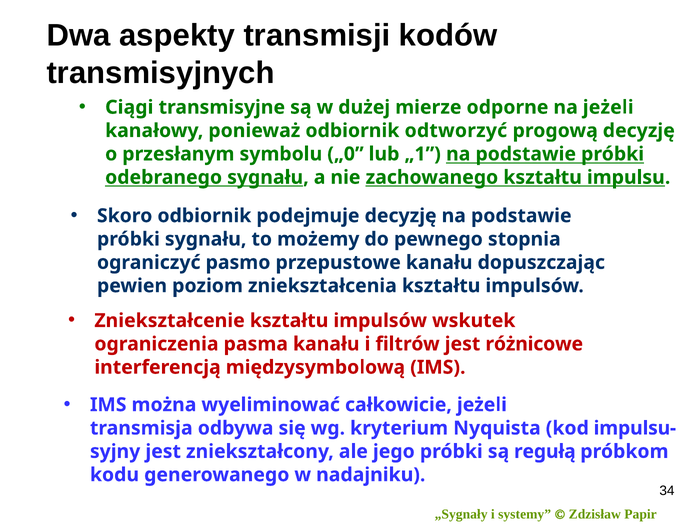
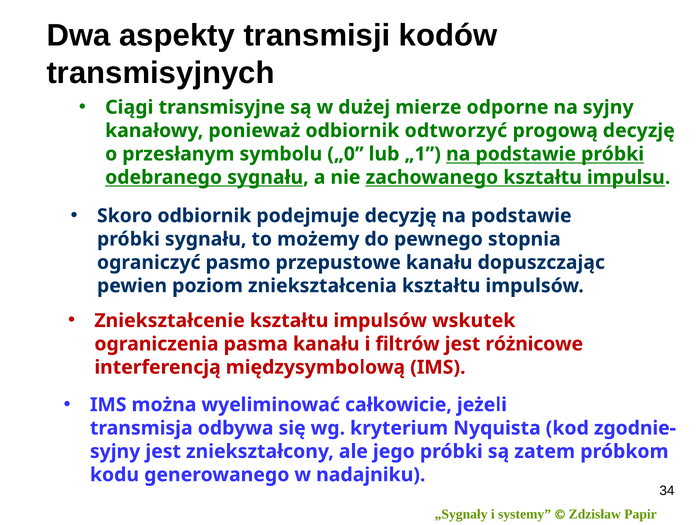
na jeżeli: jeżeli -> syjny
impulsu-: impulsu- -> zgodnie-
regułą: regułą -> zatem
